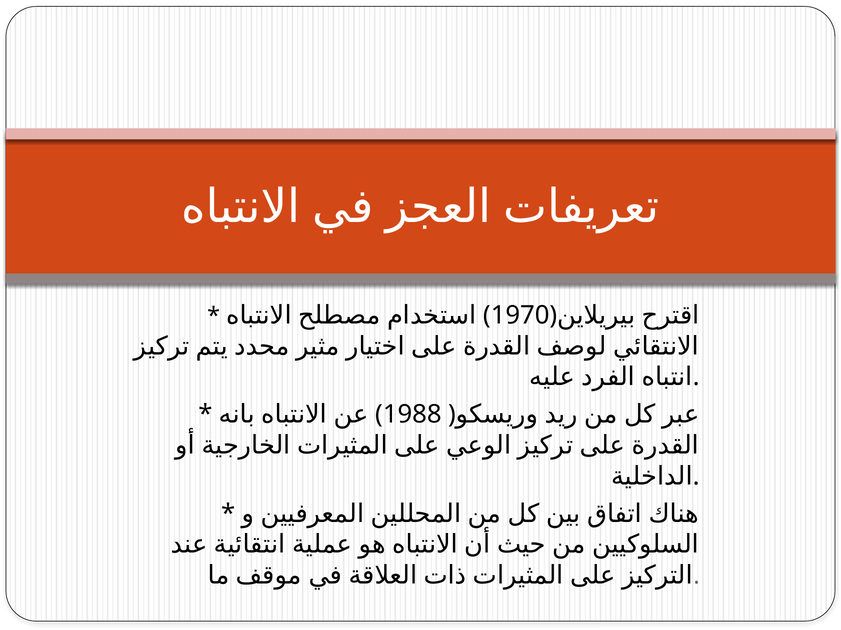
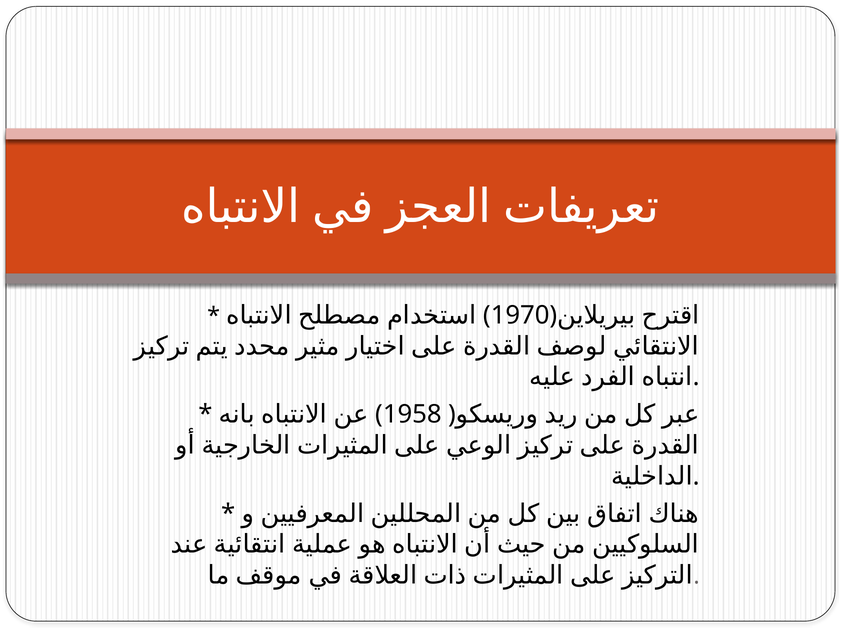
1988: 1988 -> 1958
